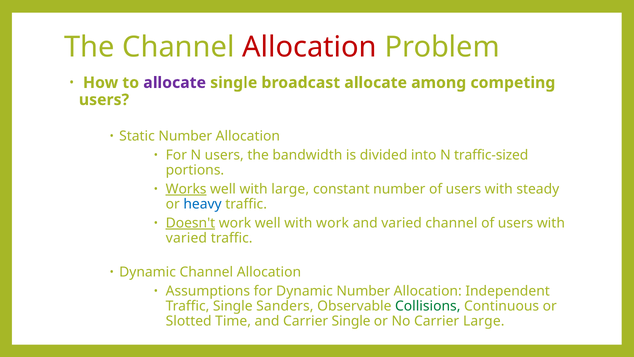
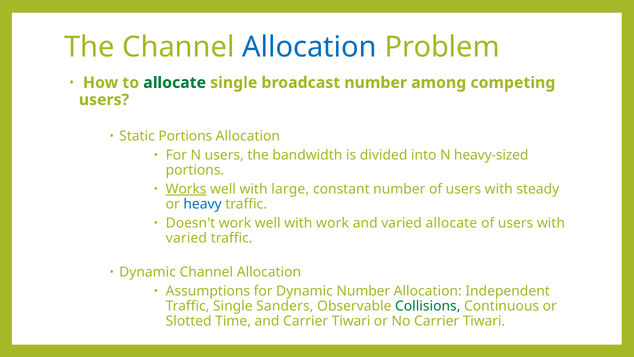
Allocation at (310, 47) colour: red -> blue
allocate at (175, 83) colour: purple -> green
broadcast allocate: allocate -> number
Static Number: Number -> Portions
traffic-sized: traffic-sized -> heavy-sized
Doesn't underline: present -> none
varied channel: channel -> allocate
and Carrier Single: Single -> Tiwari
No Carrier Large: Large -> Tiwari
